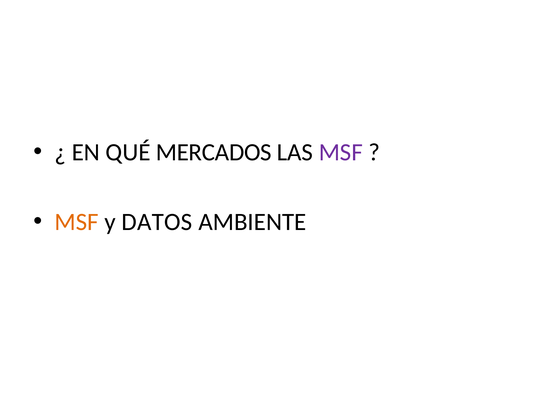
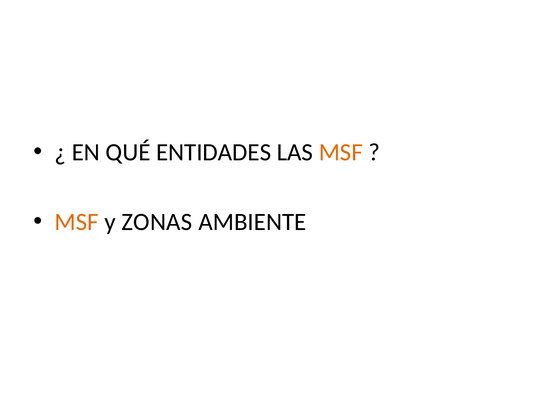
MERCADOS: MERCADOS -> ENTIDADES
MSF at (341, 152) colour: purple -> orange
DATOS: DATOS -> ZONAS
